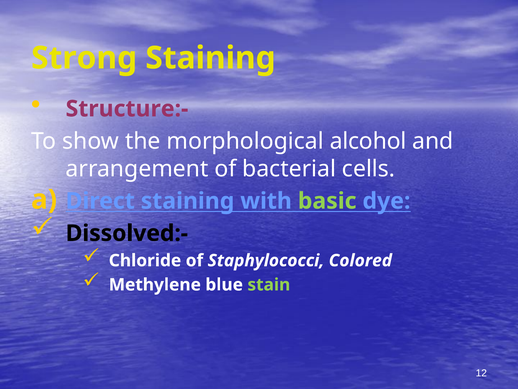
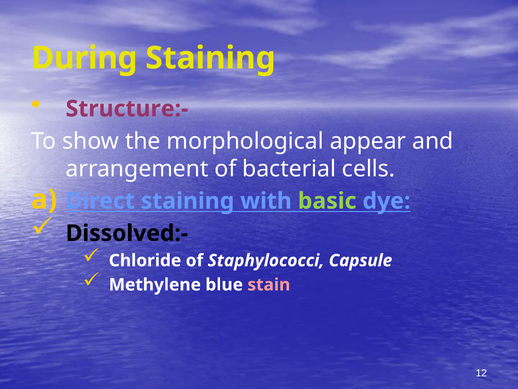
Strong: Strong -> During
alcohol: alcohol -> appear
Colored: Colored -> Capsule
stain colour: light green -> pink
